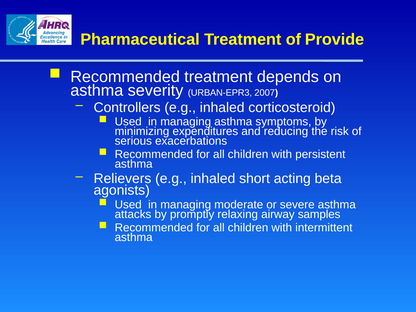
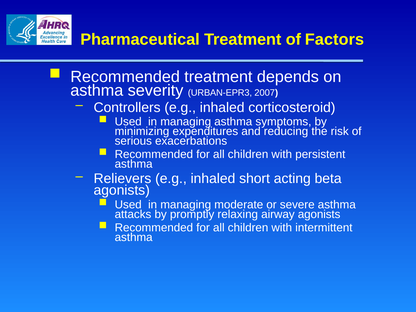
Provide: Provide -> Factors
airway samples: samples -> agonists
